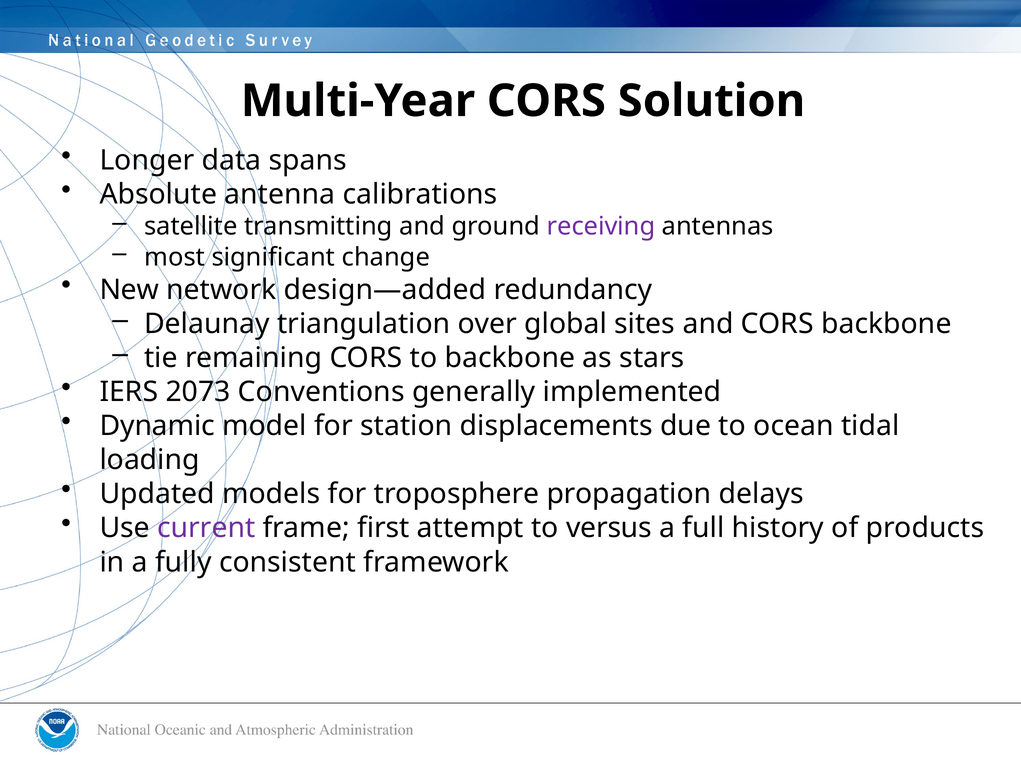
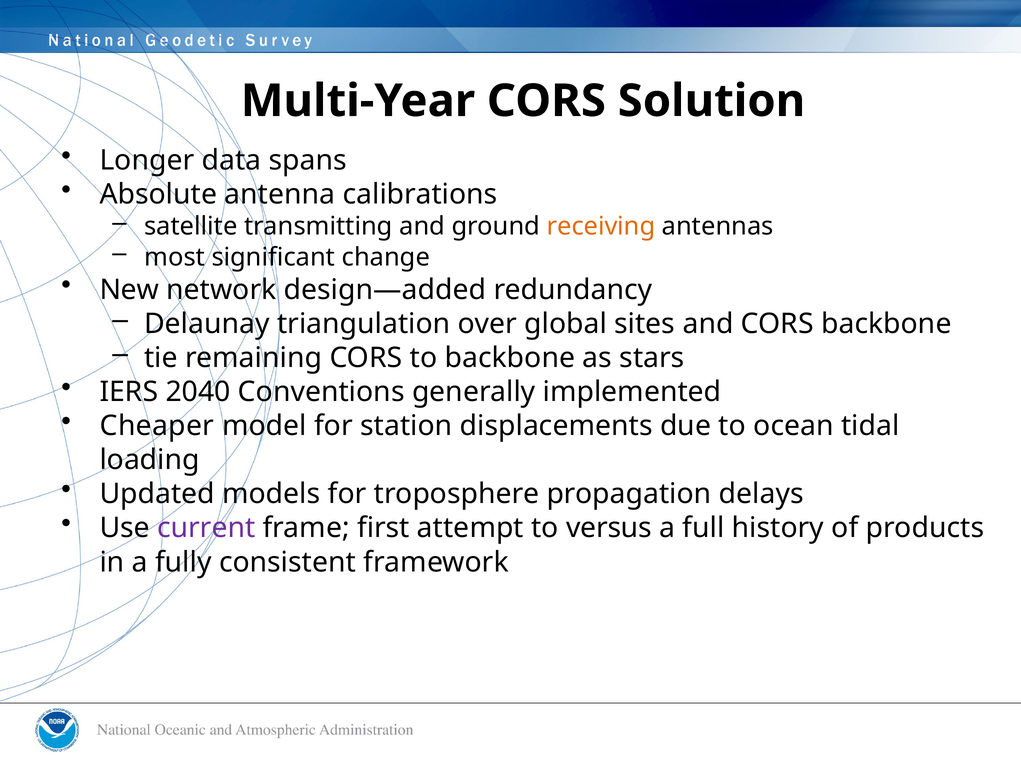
receiving colour: purple -> orange
2073: 2073 -> 2040
Dynamic: Dynamic -> Cheaper
